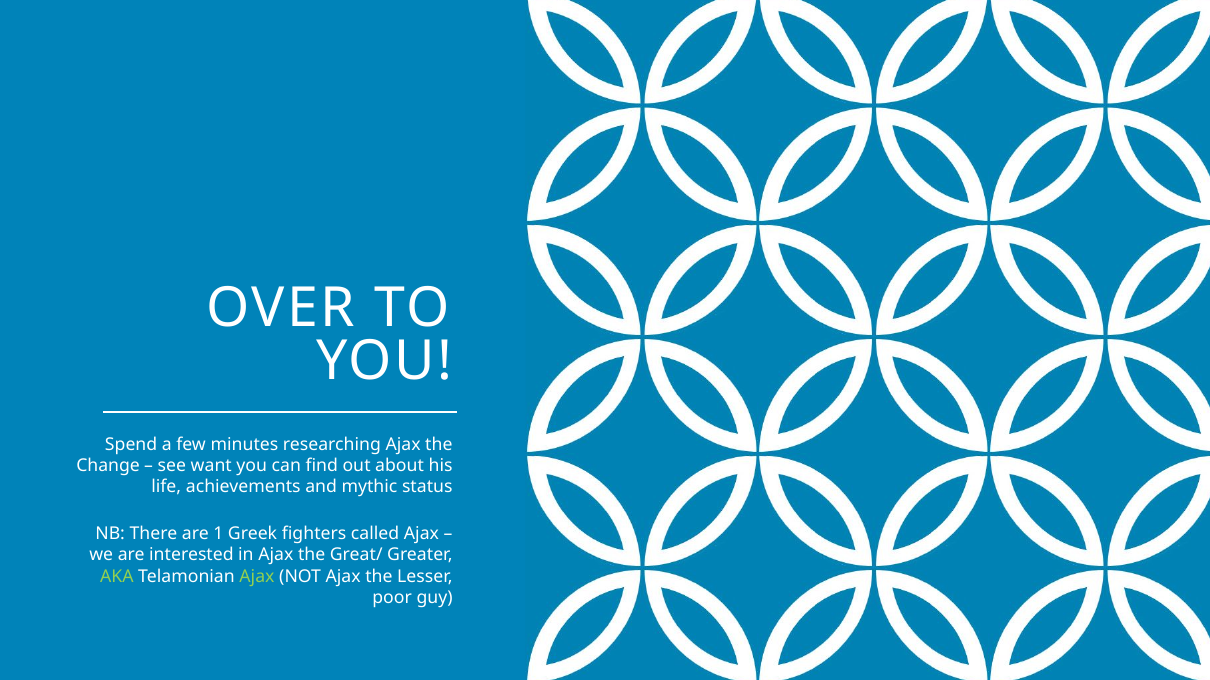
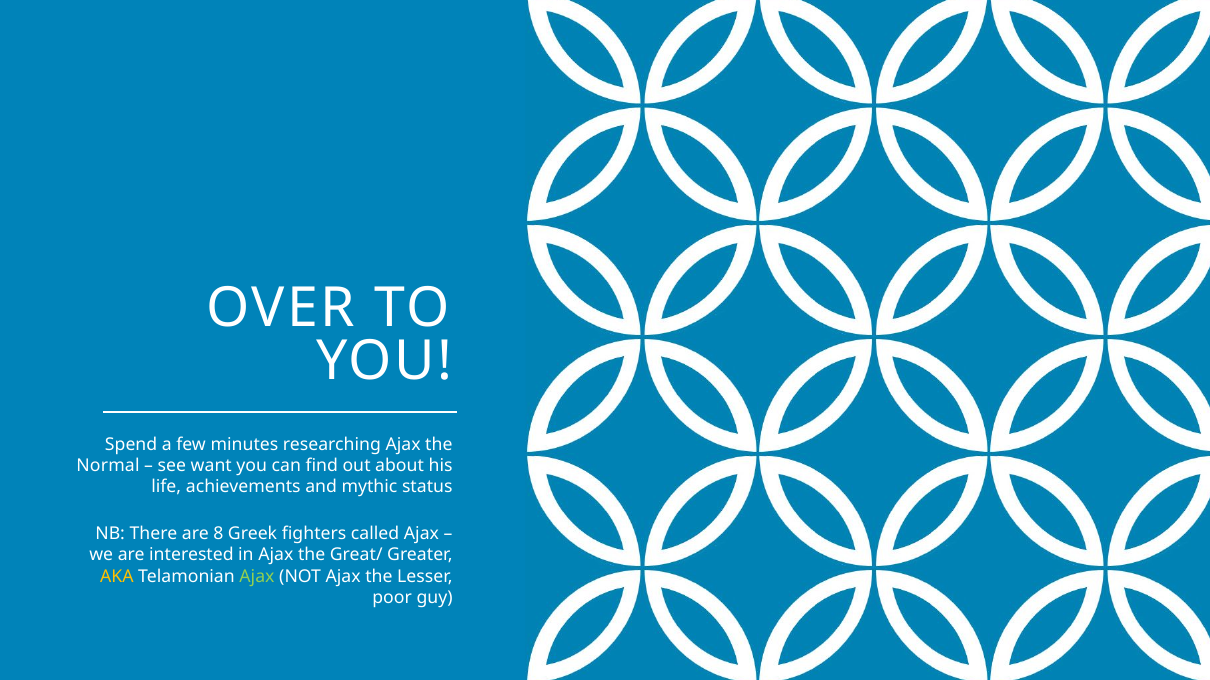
Change: Change -> Normal
1: 1 -> 8
AKA colour: light green -> yellow
